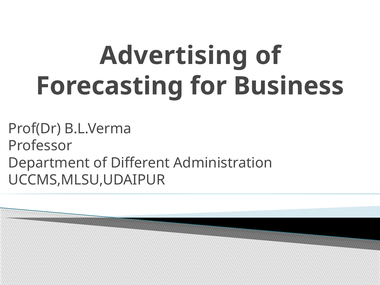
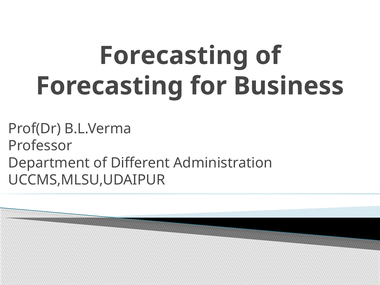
Advertising at (174, 56): Advertising -> Forecasting
